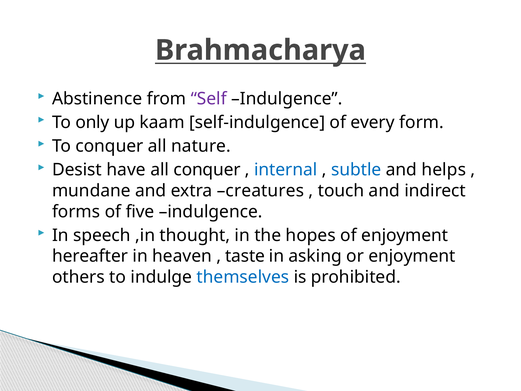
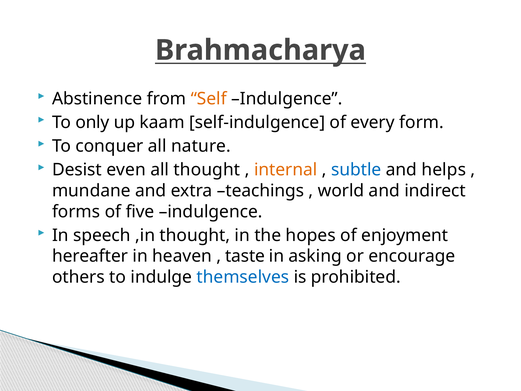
Self colour: purple -> orange
have: have -> even
all conquer: conquer -> thought
internal colour: blue -> orange
creatures: creatures -> teachings
touch: touch -> world
or enjoyment: enjoyment -> encourage
